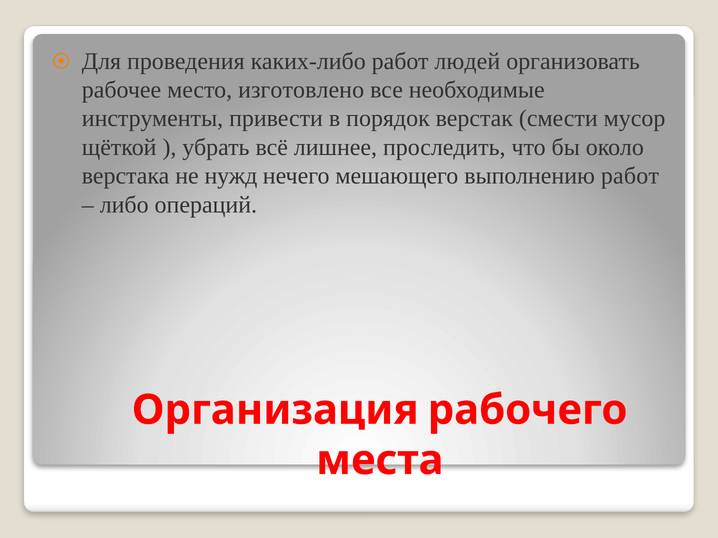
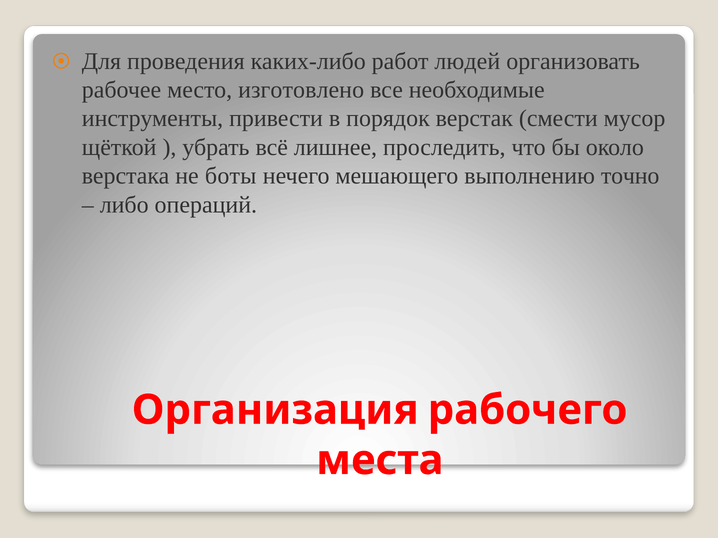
нужд: нужд -> боты
выполнению работ: работ -> точно
